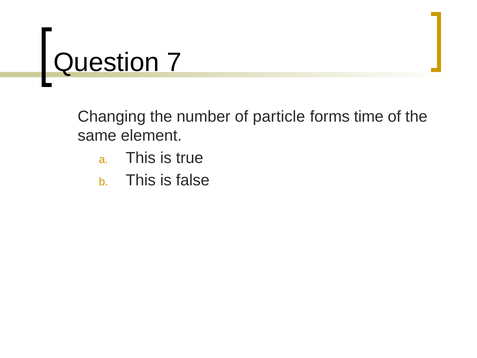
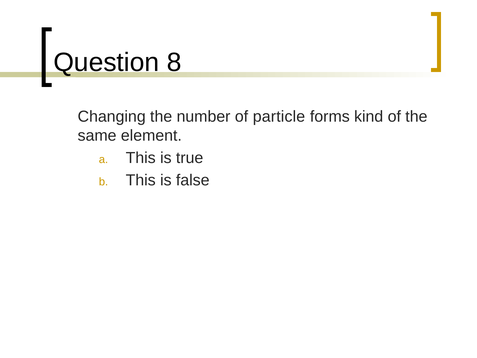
7: 7 -> 8
time: time -> kind
